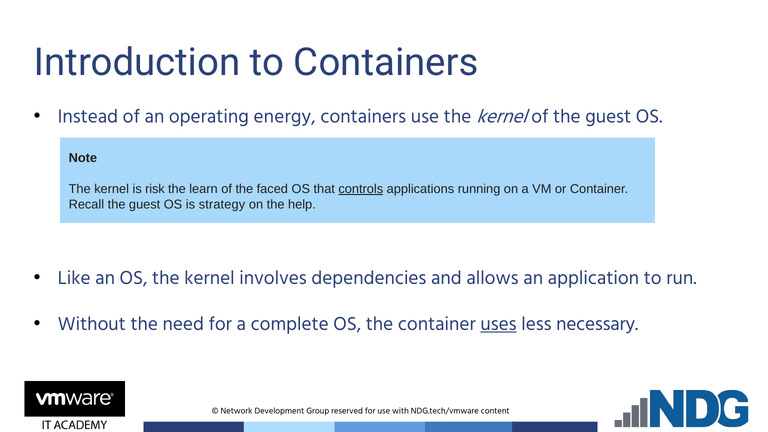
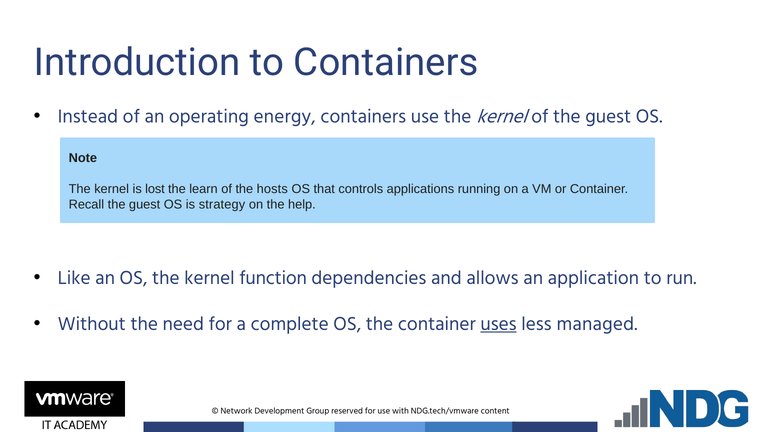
risk: risk -> lost
faced: faced -> hosts
controls underline: present -> none
involves: involves -> function
necessary: necessary -> managed
